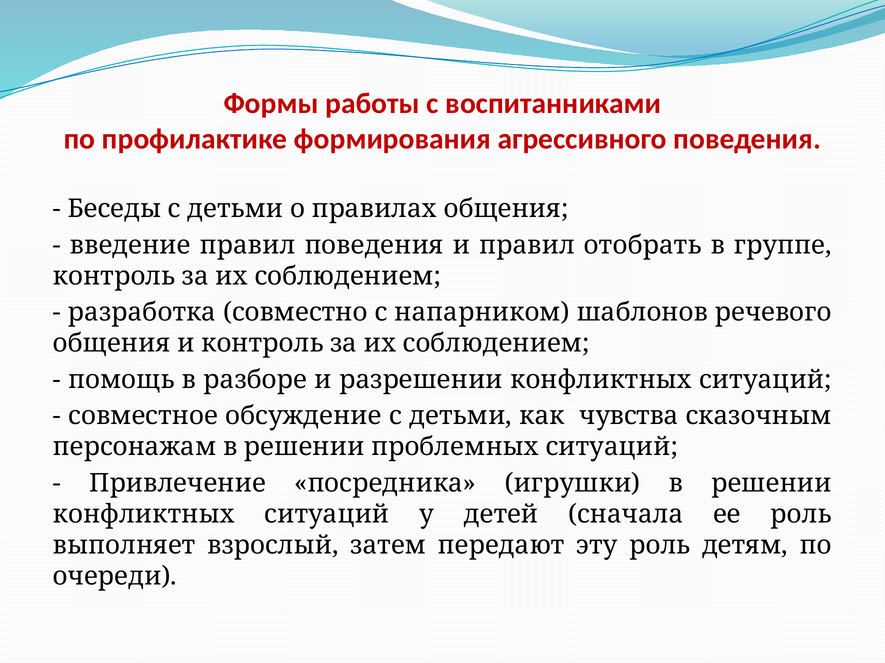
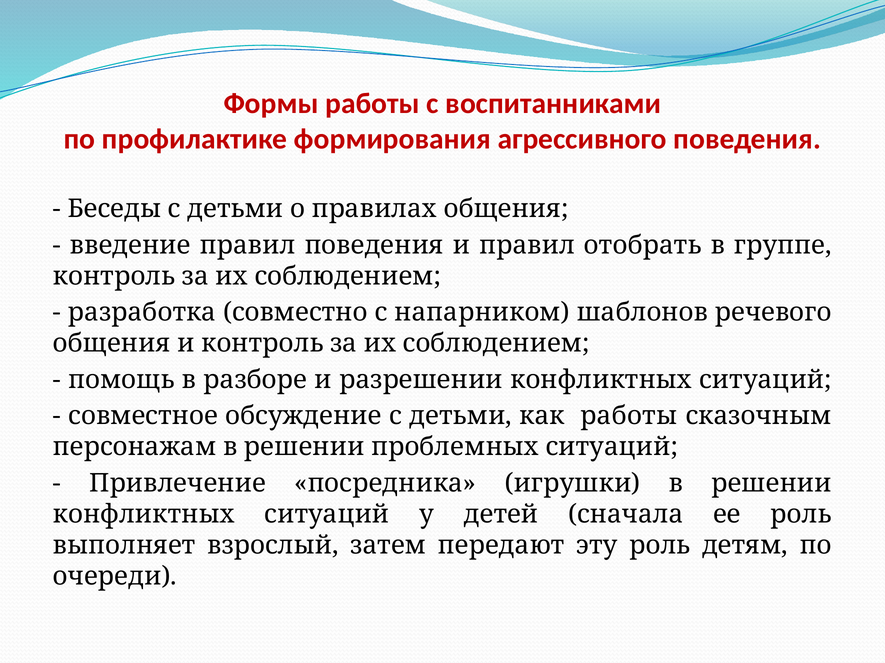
как чувства: чувства -> работы
